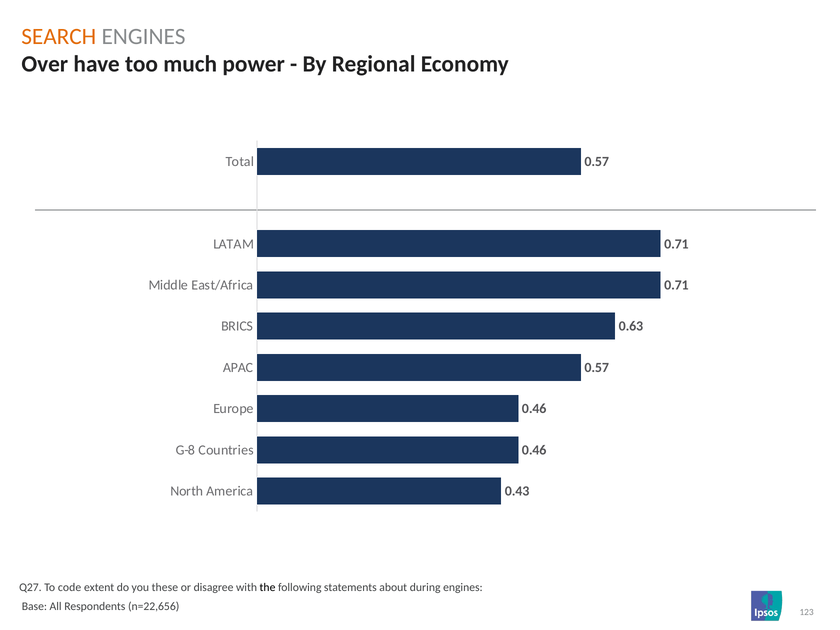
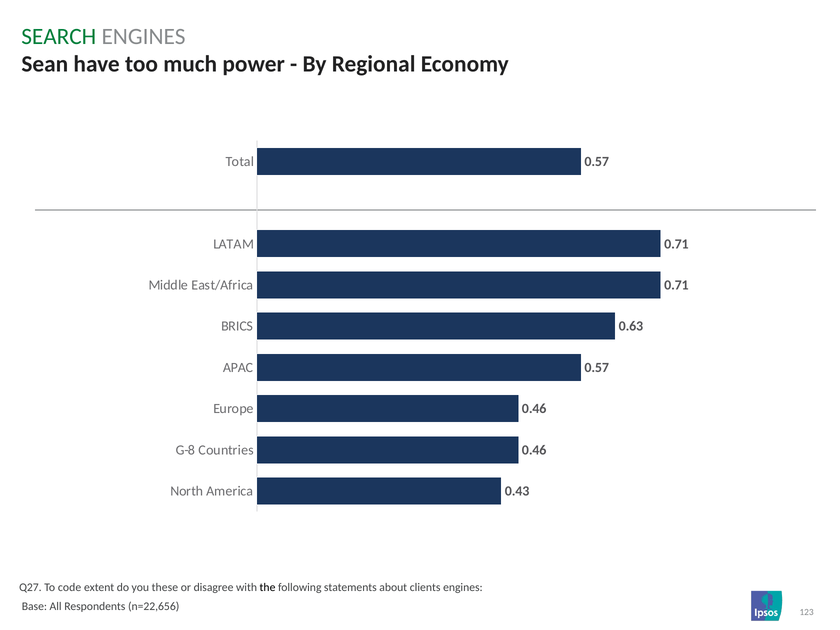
SEARCH colour: orange -> green
Over: Over -> Sean
during: during -> clients
